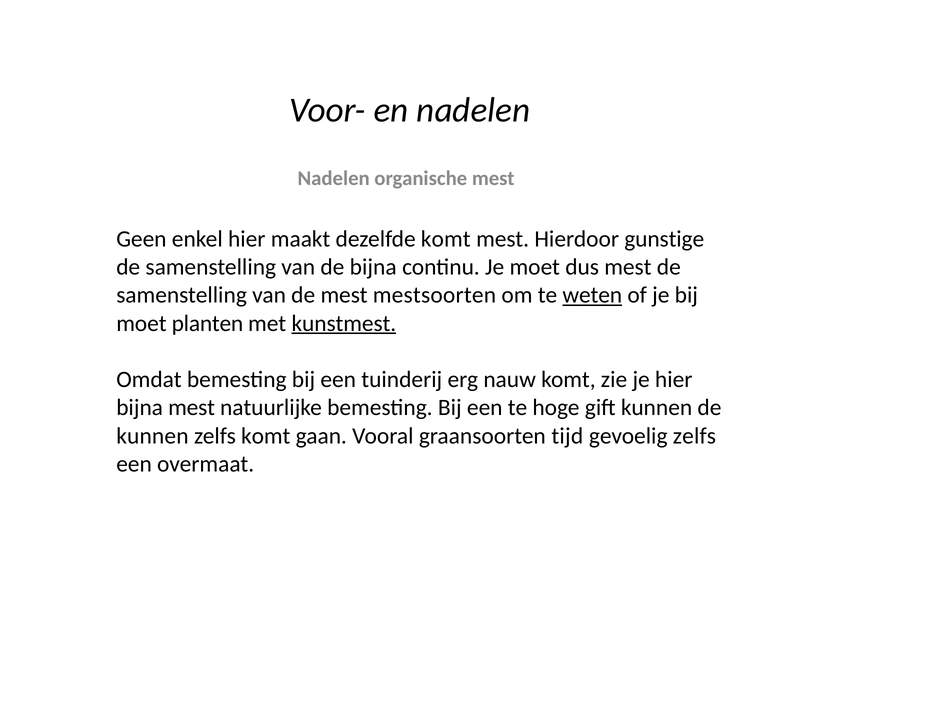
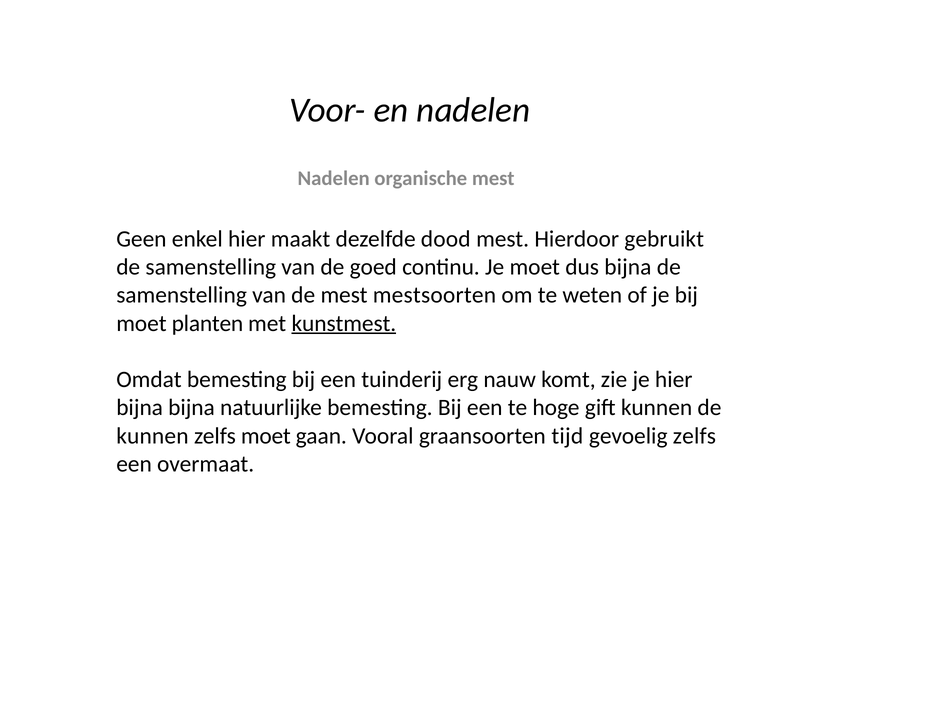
dezelfde komt: komt -> dood
gunstige: gunstige -> gebruikt
de bijna: bijna -> goed
dus mest: mest -> bijna
weten underline: present -> none
bijna mest: mest -> bijna
zelfs komt: komt -> moet
